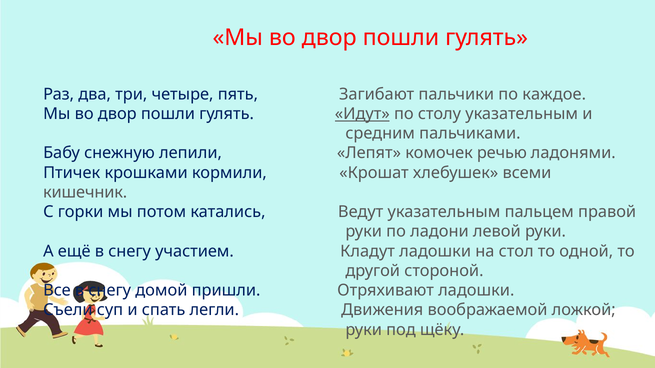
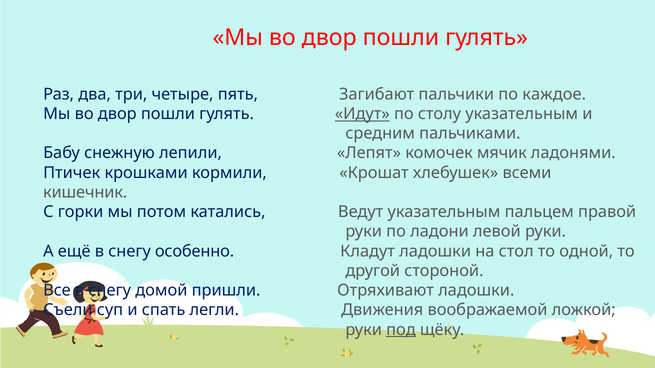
речью: речью -> мячик
участием: участием -> особенно
под underline: none -> present
